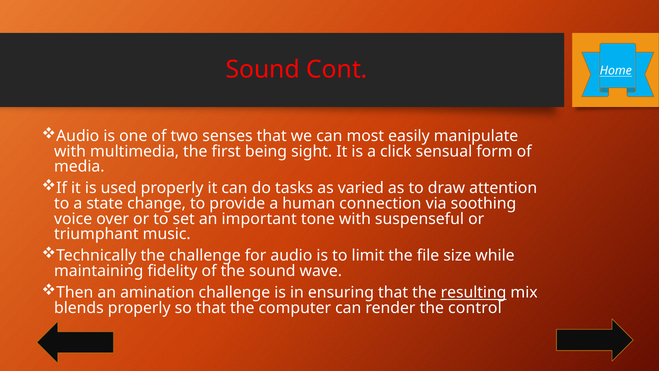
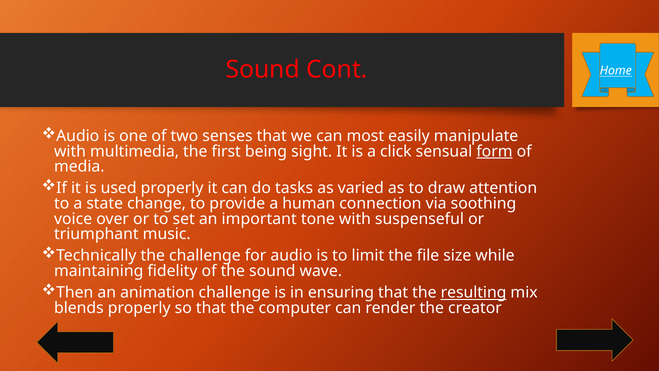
form underline: none -> present
amination: amination -> animation
control: control -> creator
